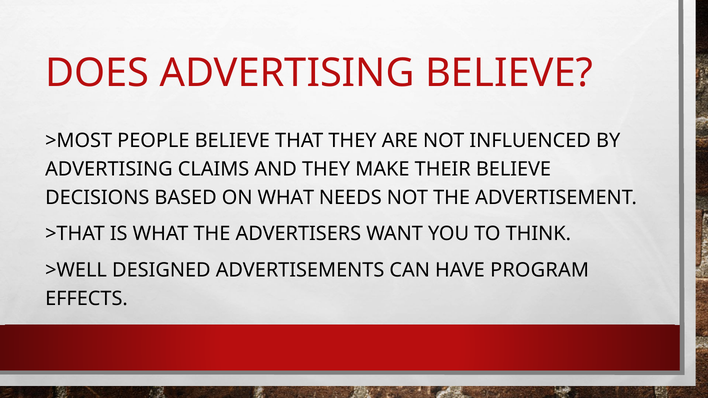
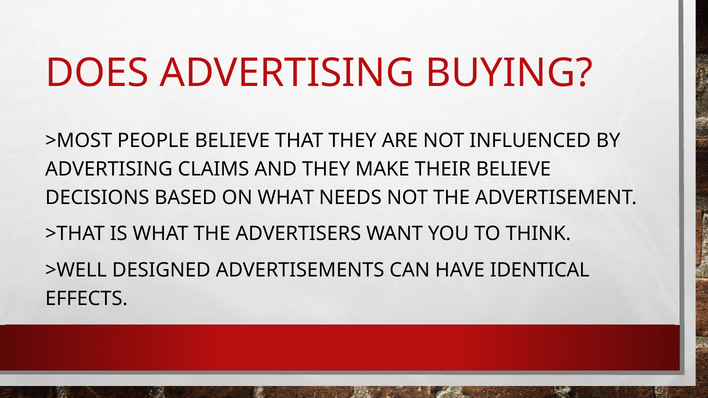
ADVERTISING BELIEVE: BELIEVE -> BUYING
PROGRAM: PROGRAM -> IDENTICAL
